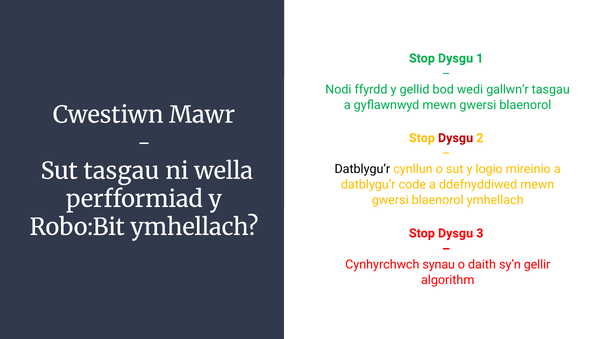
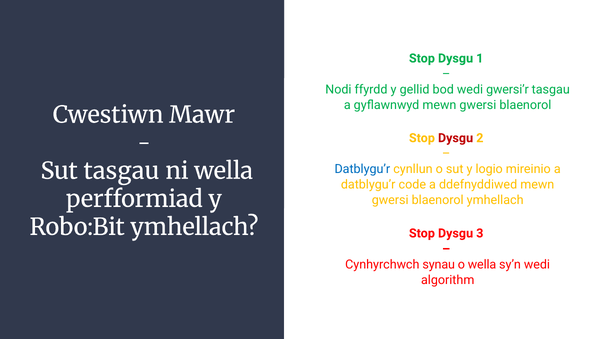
gallwn’r: gallwn’r -> gwersi’r
Datblygu’r at (362, 169) colour: black -> blue
o daith: daith -> wella
sy’n gellir: gellir -> wedi
